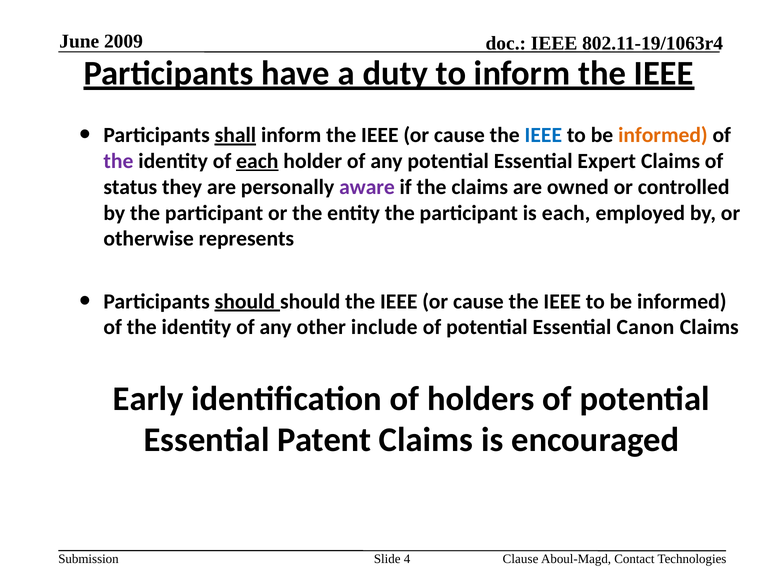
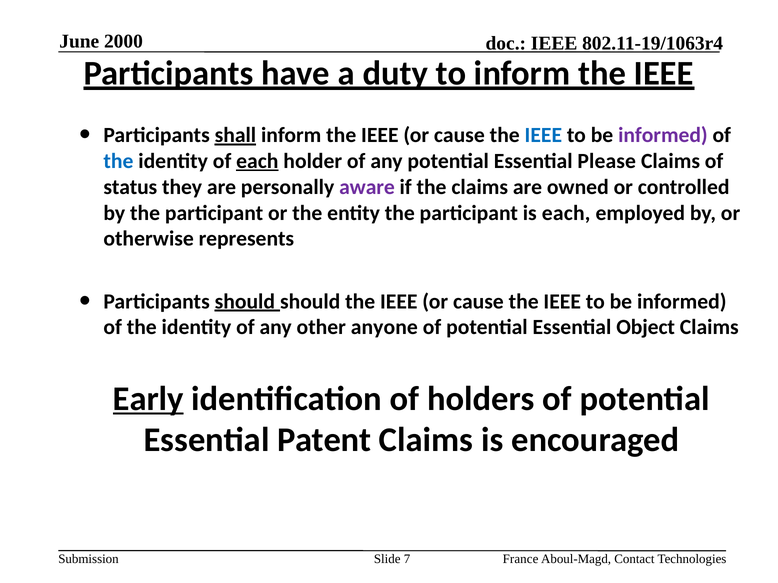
2009: 2009 -> 2000
informed at (663, 135) colour: orange -> purple
the at (118, 161) colour: purple -> blue
Expert: Expert -> Please
include: include -> anyone
Canon: Canon -> Object
Early underline: none -> present
4: 4 -> 7
Clause: Clause -> France
